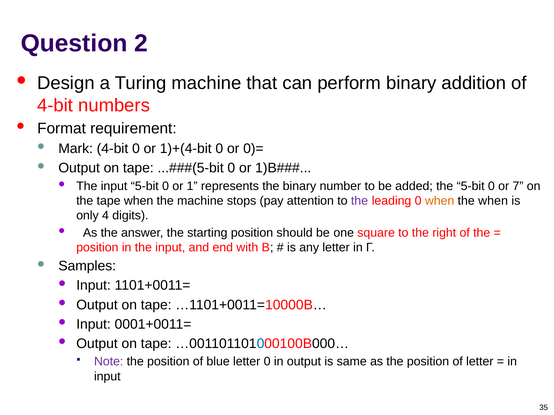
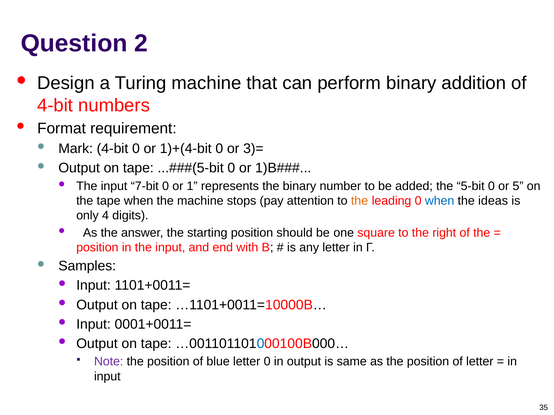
0)=: 0)= -> 3)=
input 5-bit: 5-bit -> 7-bit
7: 7 -> 5
the at (359, 201) colour: purple -> orange
when at (440, 201) colour: orange -> blue
the when: when -> ideas
